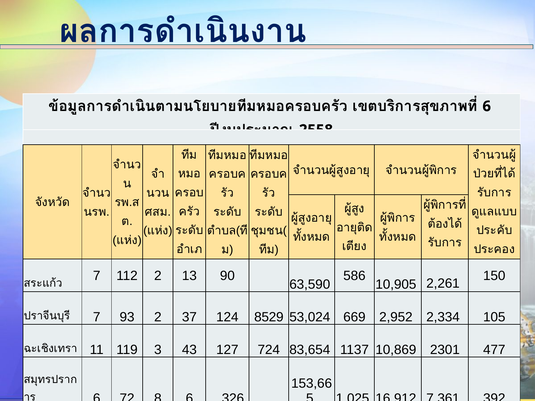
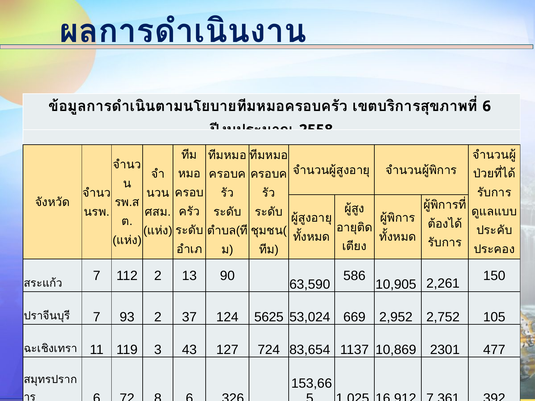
8529: 8529 -> 5625
2,334: 2,334 -> 2,752
